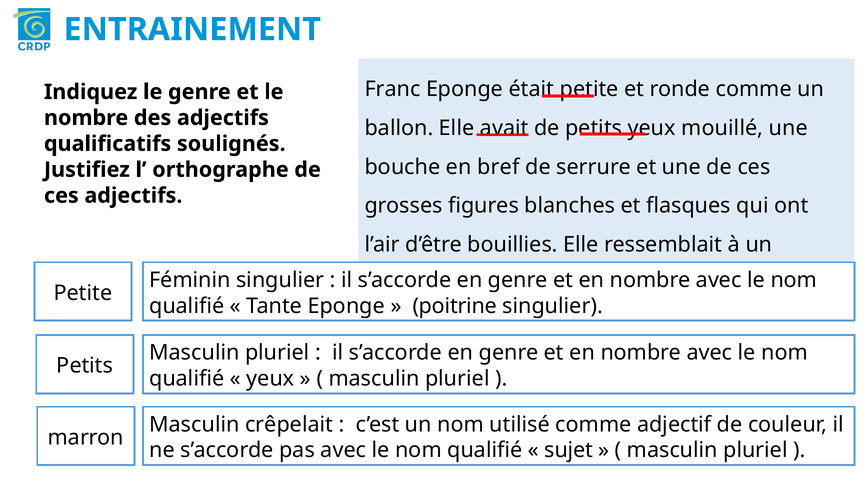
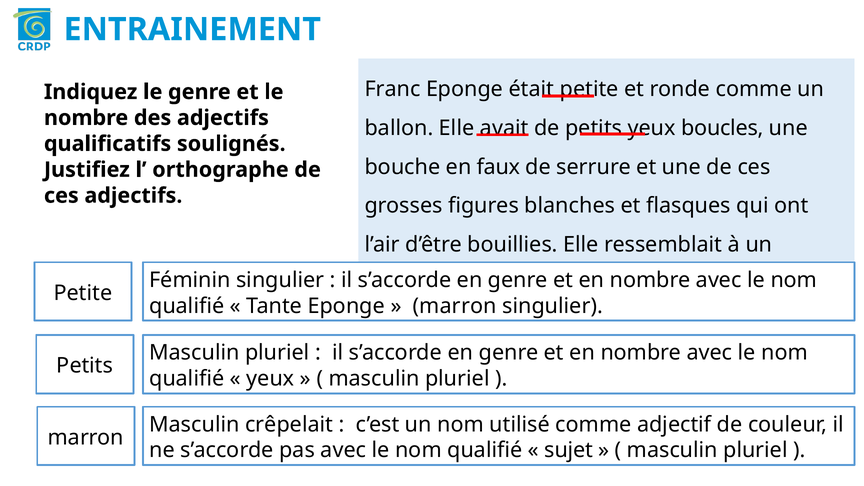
mouillé: mouillé -> boucles
bref: bref -> faux
poitrine at (455, 306): poitrine -> marron
